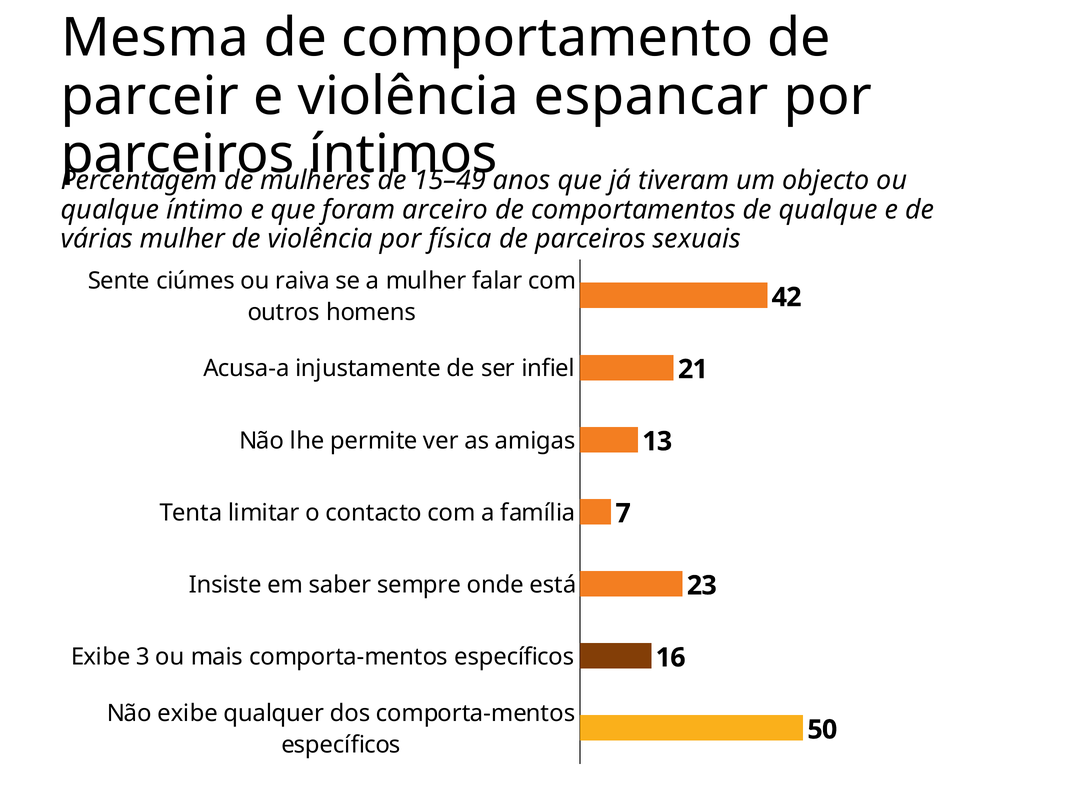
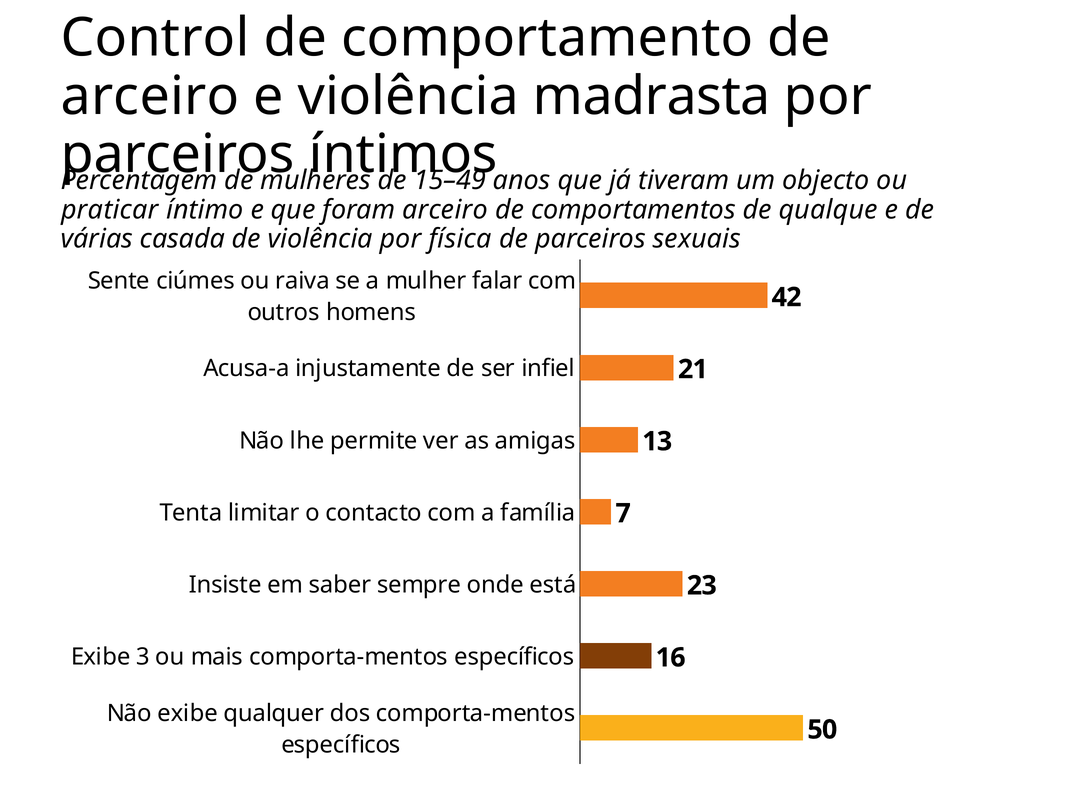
Mesma: Mesma -> Control
parceir at (150, 96): parceir -> arceiro
espancar: espancar -> madrasta
qualque at (110, 210): qualque -> praticar
várias mulher: mulher -> casada
